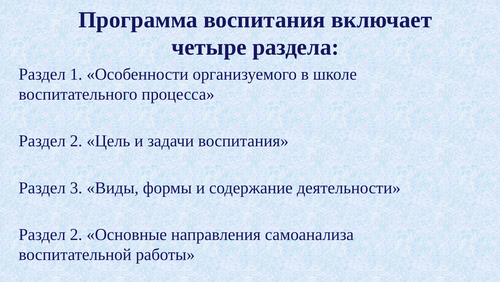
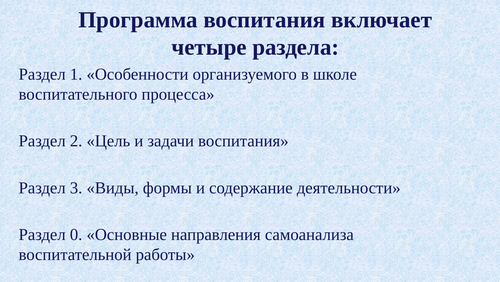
2 at (76, 234): 2 -> 0
